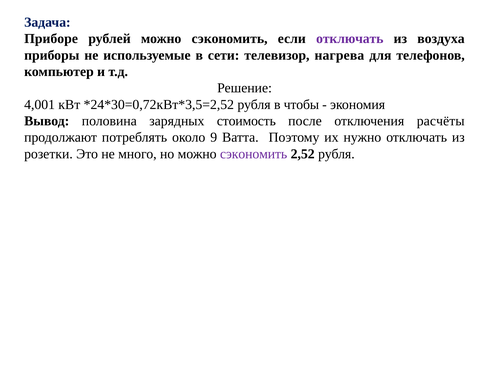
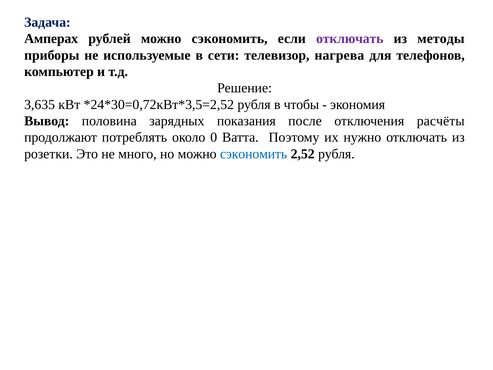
Приборе: Приборе -> Амперах
воздуха: воздуха -> методы
4,001: 4,001 -> 3,635
стоимость: стоимость -> показания
9: 9 -> 0
сэкономить at (254, 154) colour: purple -> blue
